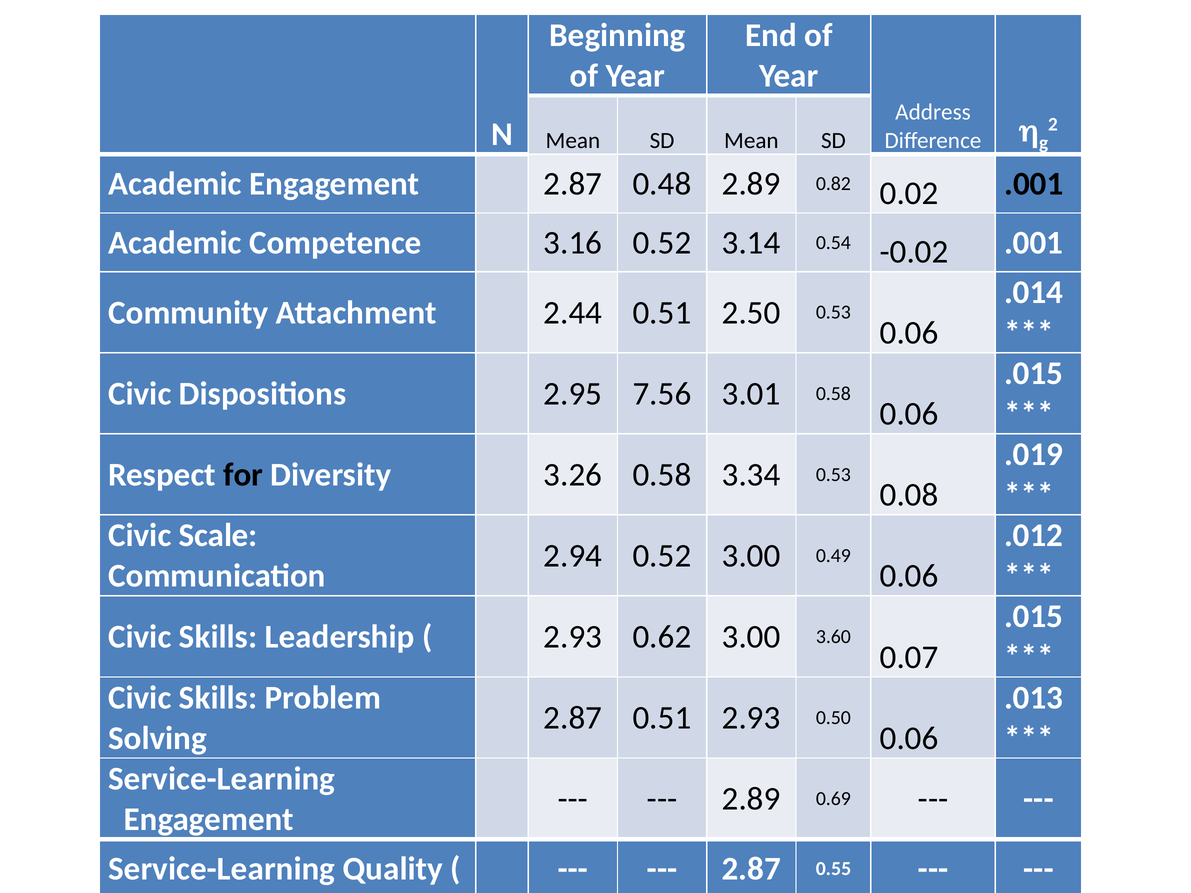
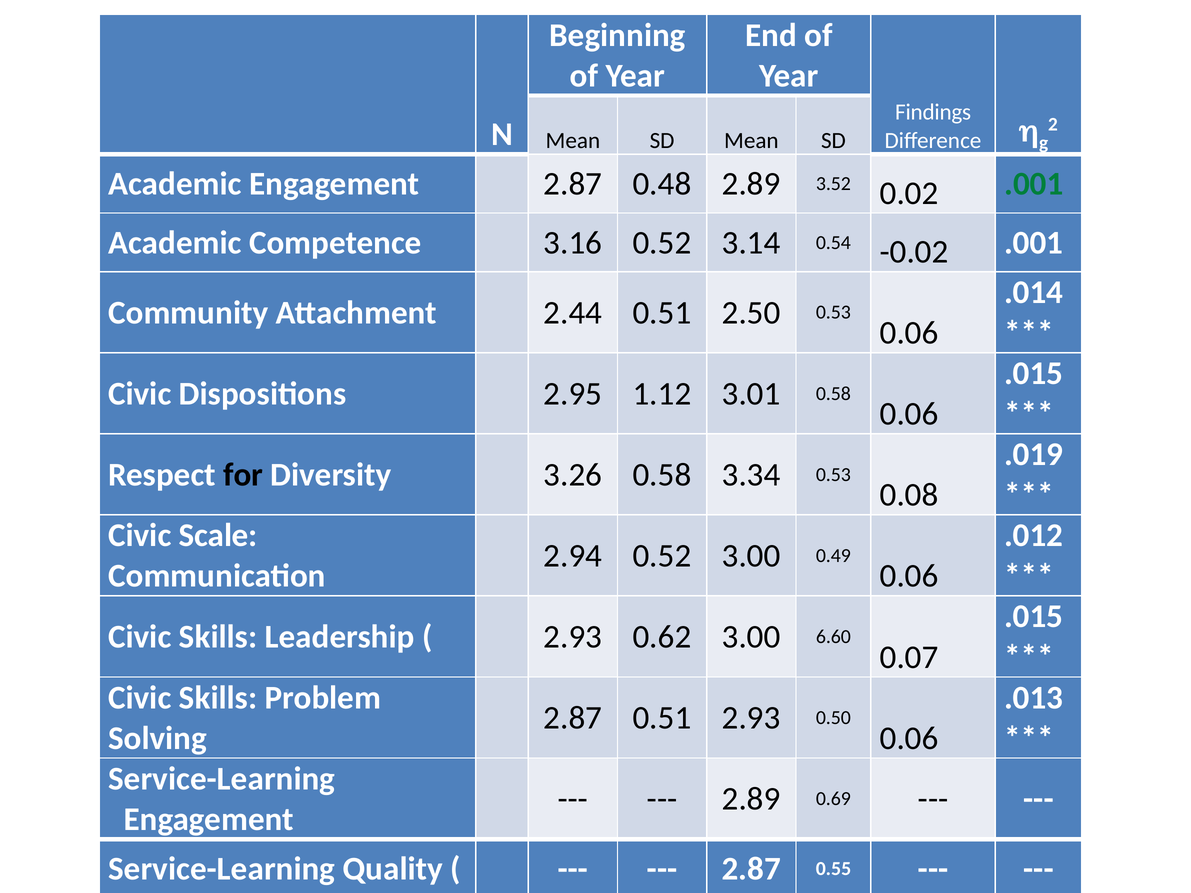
Address: Address -> Findings
0.82: 0.82 -> 3.52
.001 at (1034, 184) colour: black -> green
7.56: 7.56 -> 1.12
3.60: 3.60 -> 6.60
